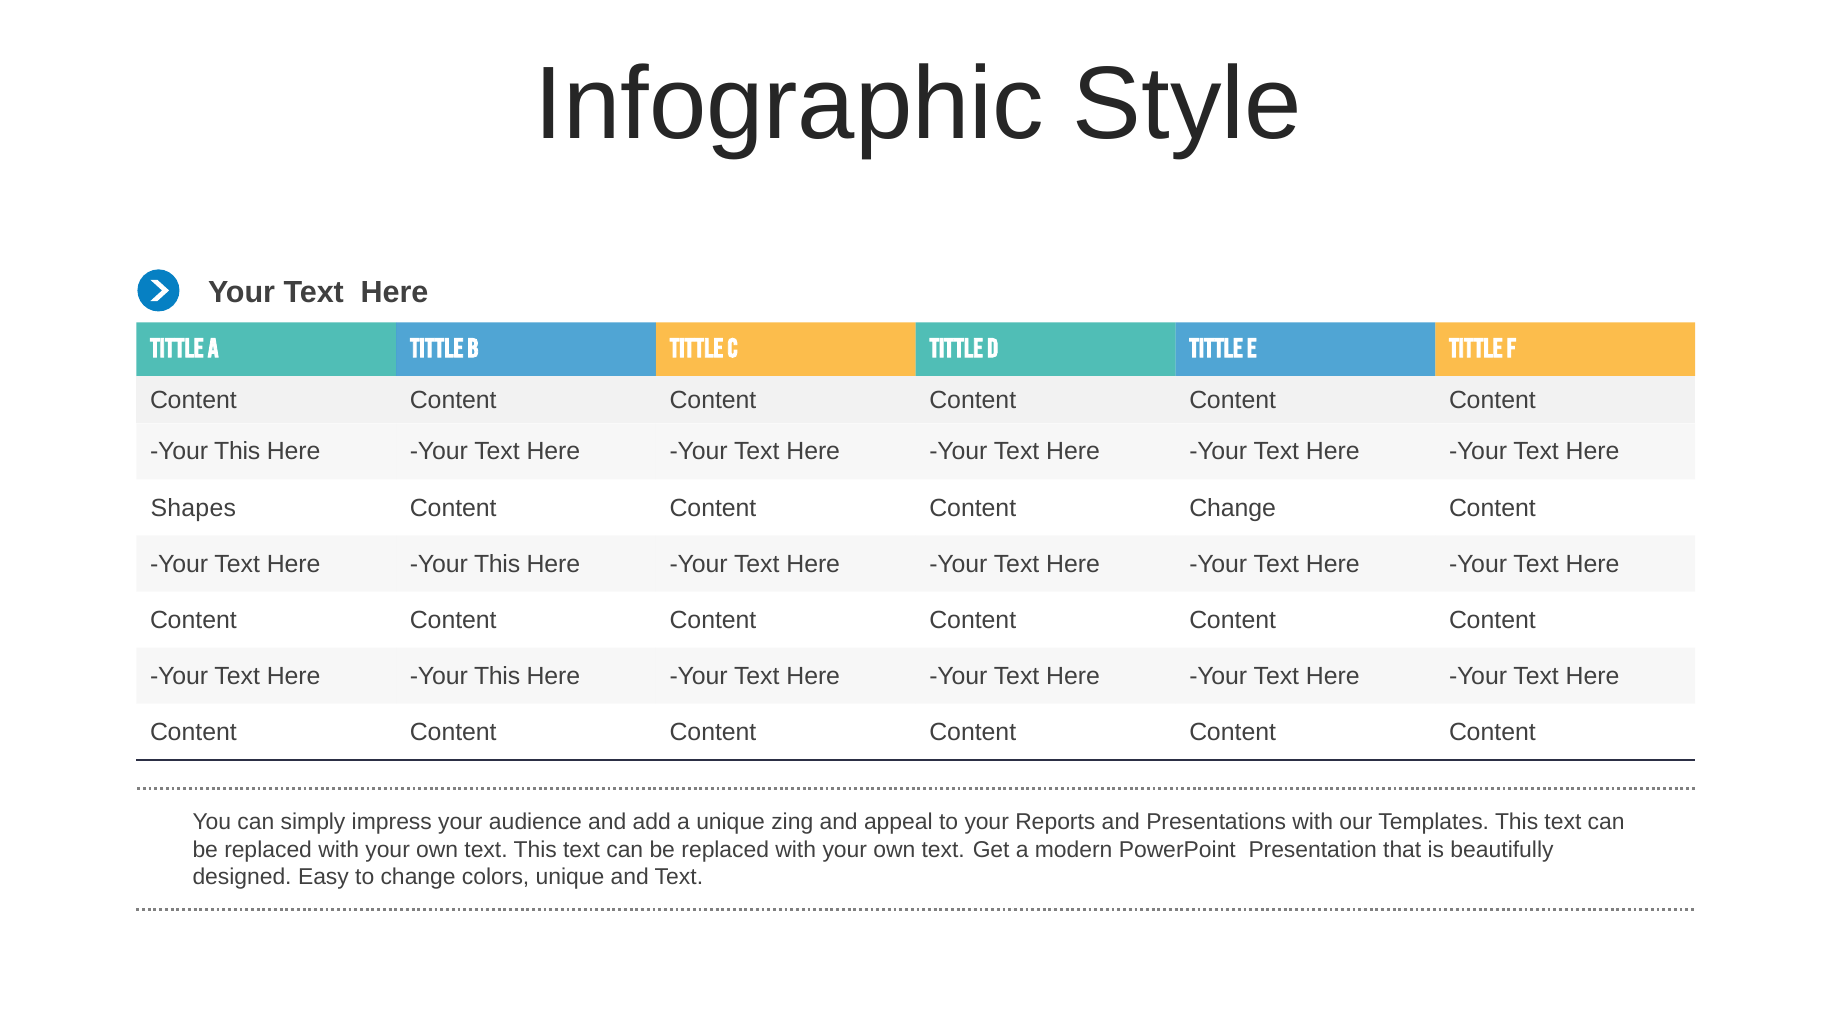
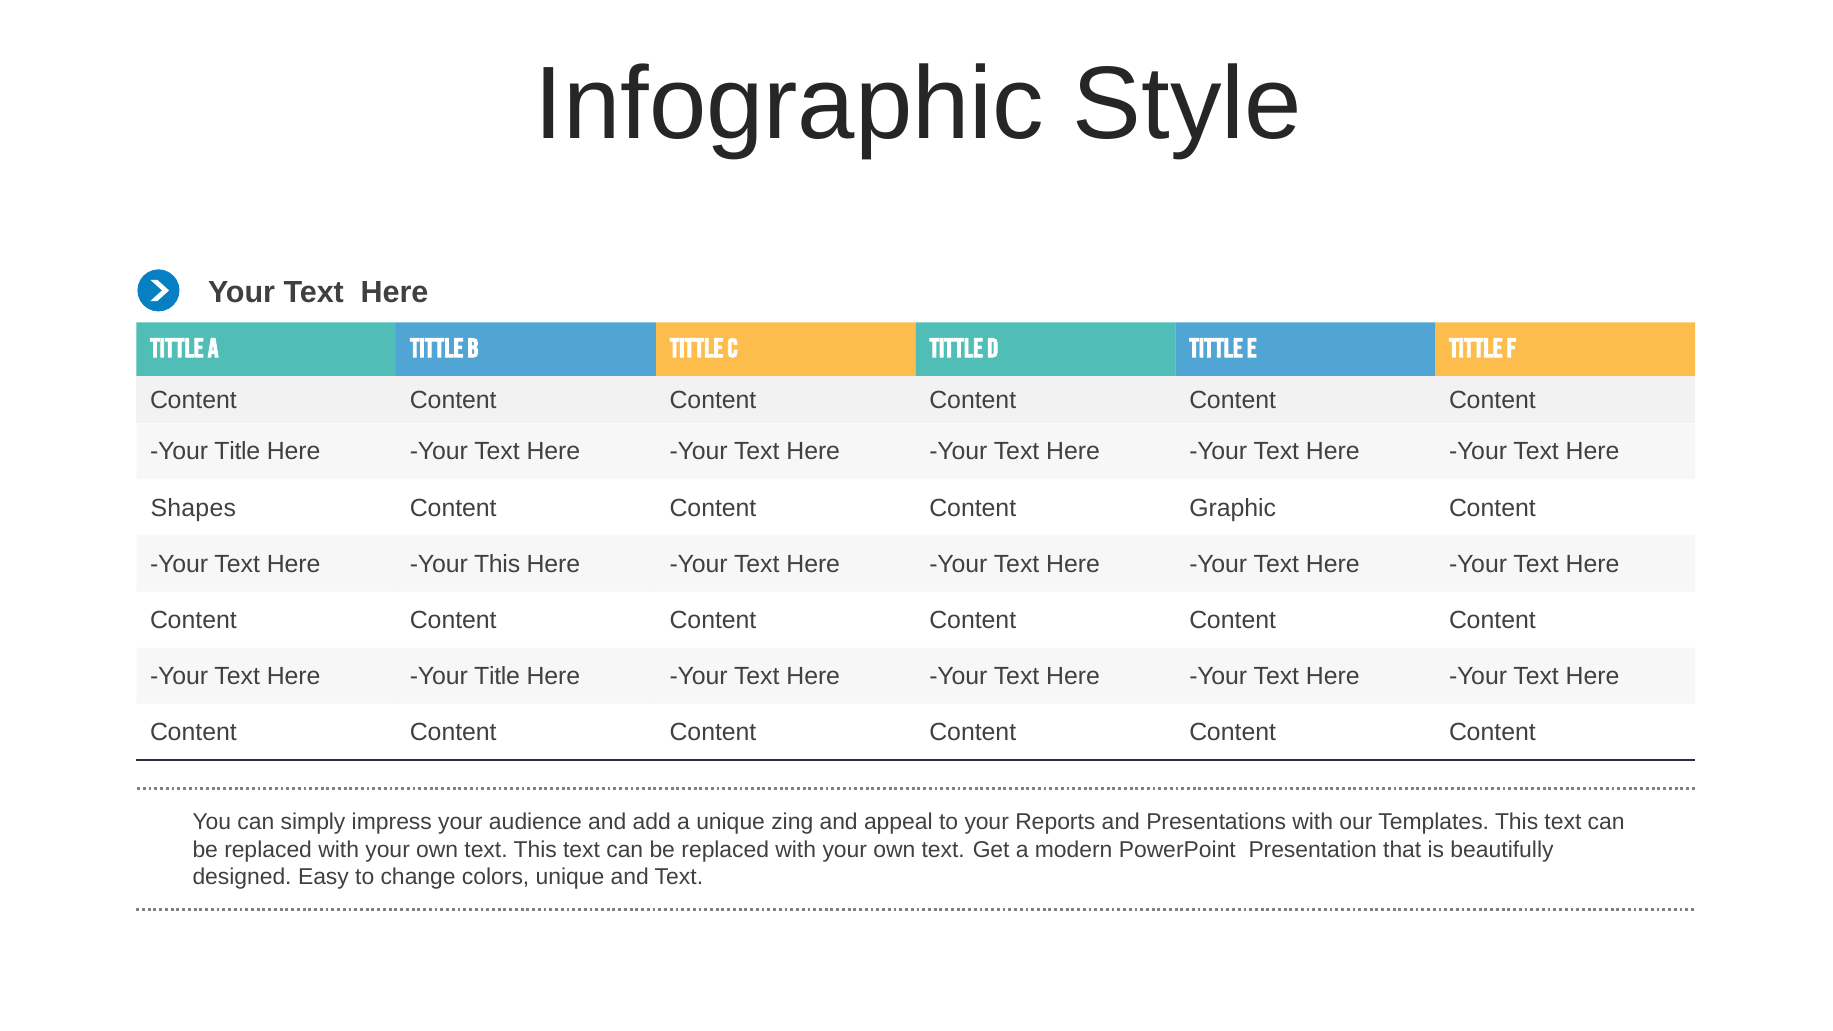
This at (237, 452): This -> Title
Content Change: Change -> Graphic
This at (497, 676): This -> Title
